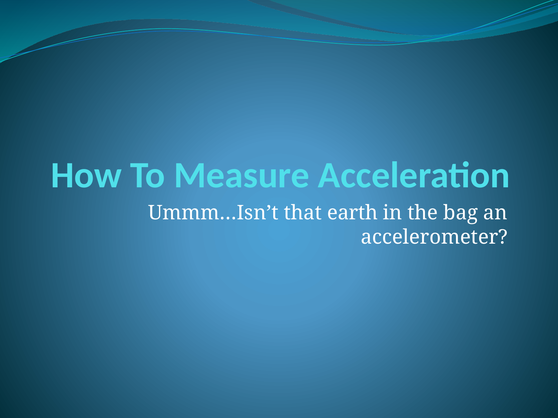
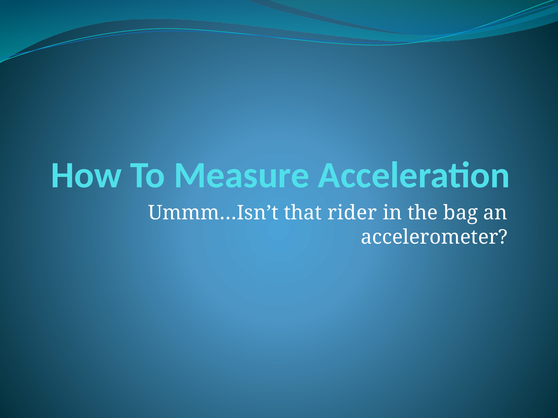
earth: earth -> rider
